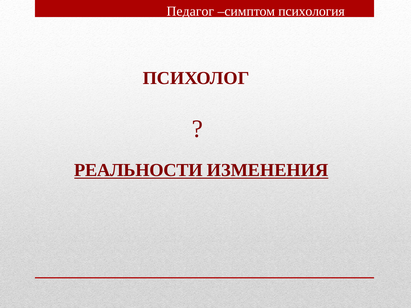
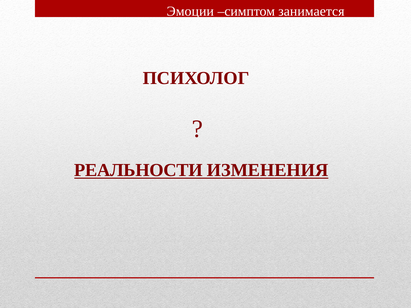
Педагог: Педагог -> Эмоции
психология: психология -> занимается
